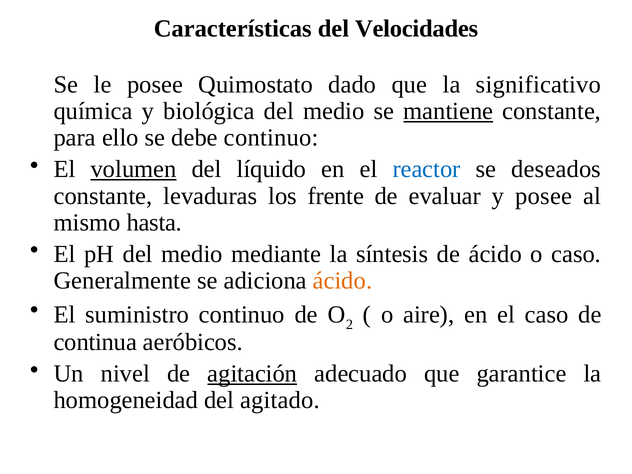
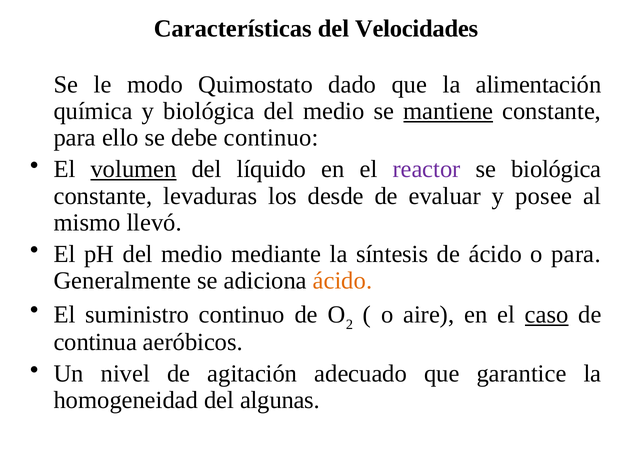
le posee: posee -> modo
significativo: significativo -> alimentación
reactor colour: blue -> purple
se deseados: deseados -> biológica
frente: frente -> desde
hasta: hasta -> llevó
o caso: caso -> para
caso at (547, 315) underline: none -> present
agitación underline: present -> none
agitado: agitado -> algunas
